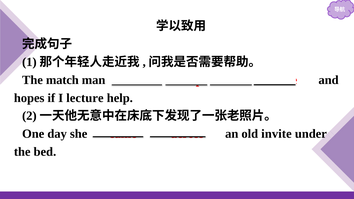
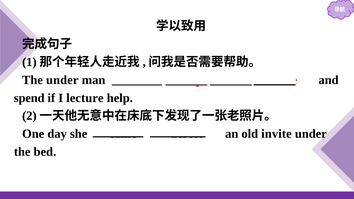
The match: match -> under
hopes: hopes -> spend
